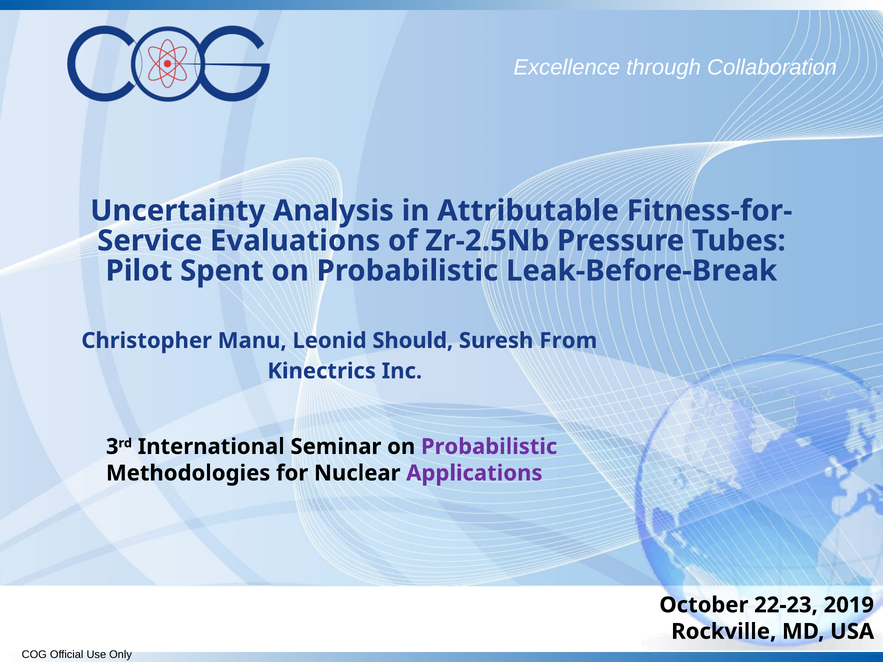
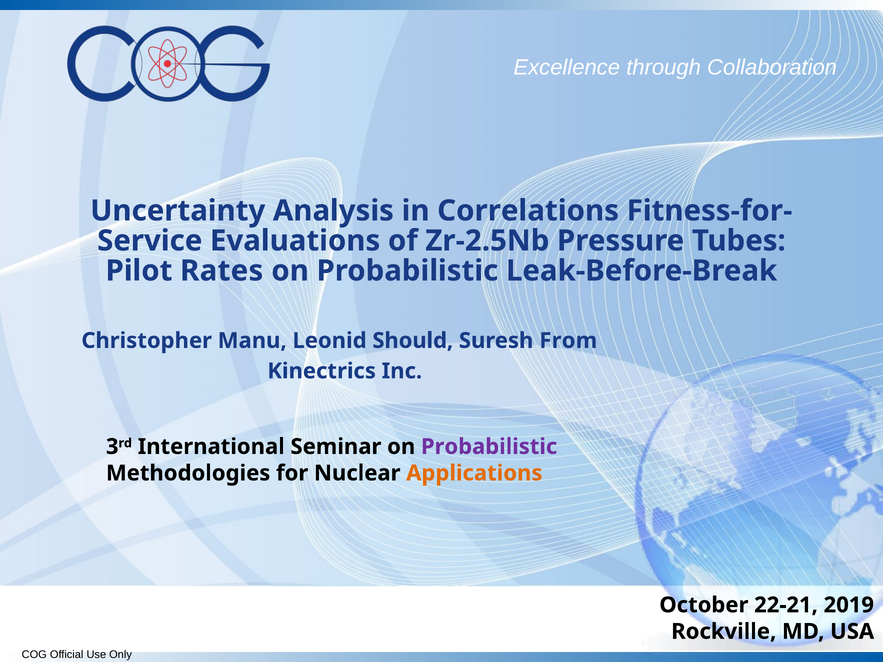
Attributable: Attributable -> Correlations
Spent: Spent -> Rates
Applications colour: purple -> orange
22-23: 22-23 -> 22-21
